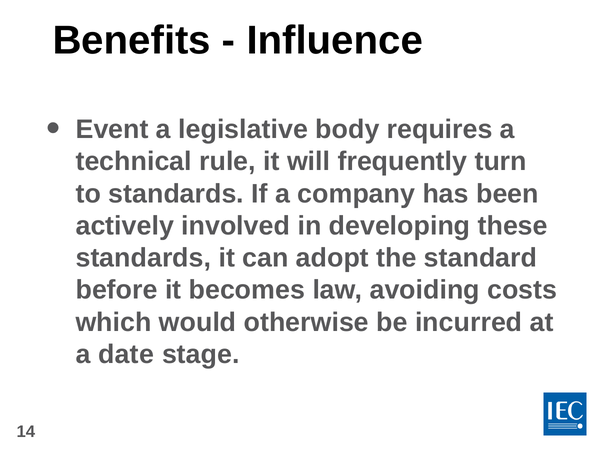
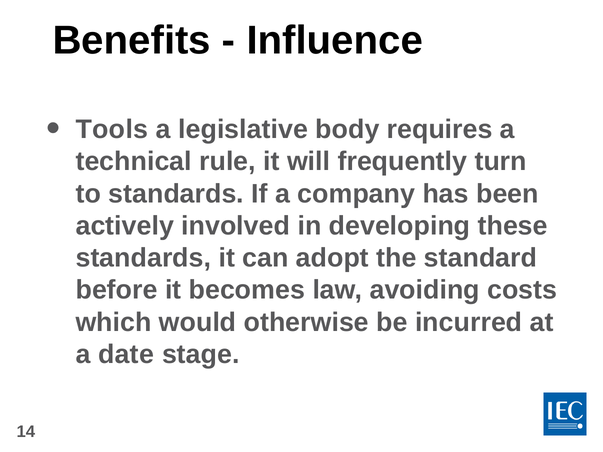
Event: Event -> Tools
